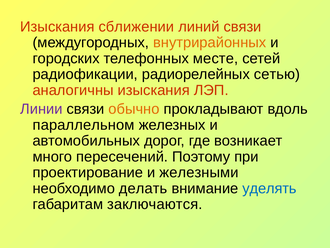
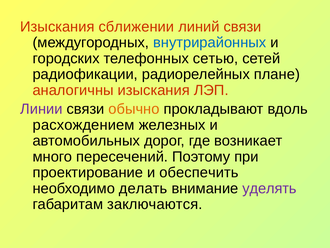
внутрирайонных colour: orange -> blue
месте: месте -> сетью
сетью: сетью -> плане
параллельном: параллельном -> расхождением
железными: железными -> обеспечить
уделять colour: blue -> purple
